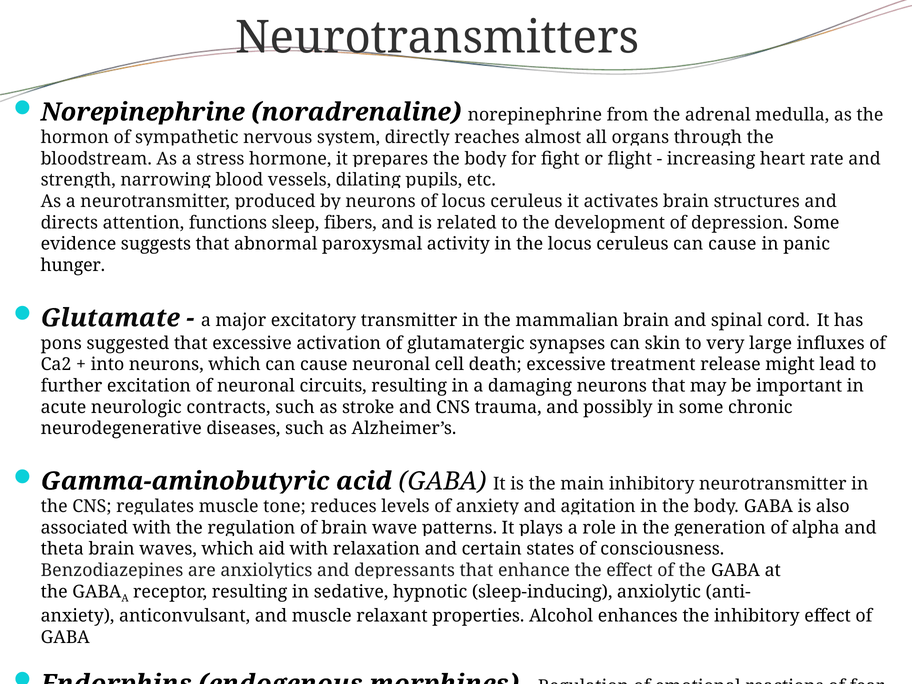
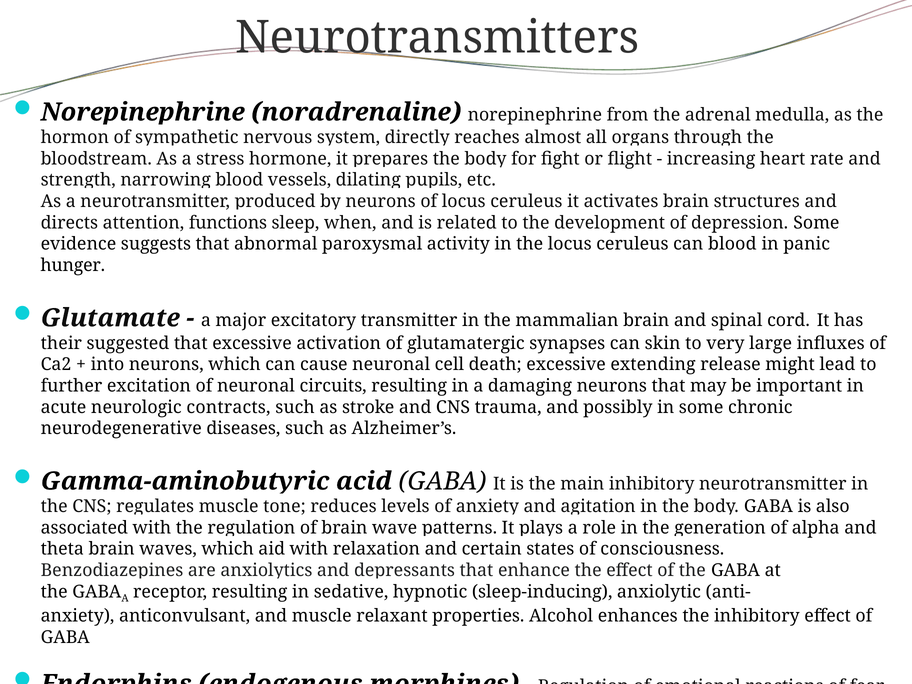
fibers: fibers -> when
ceruleus can cause: cause -> blood
pons: pons -> their
treatment: treatment -> extending
